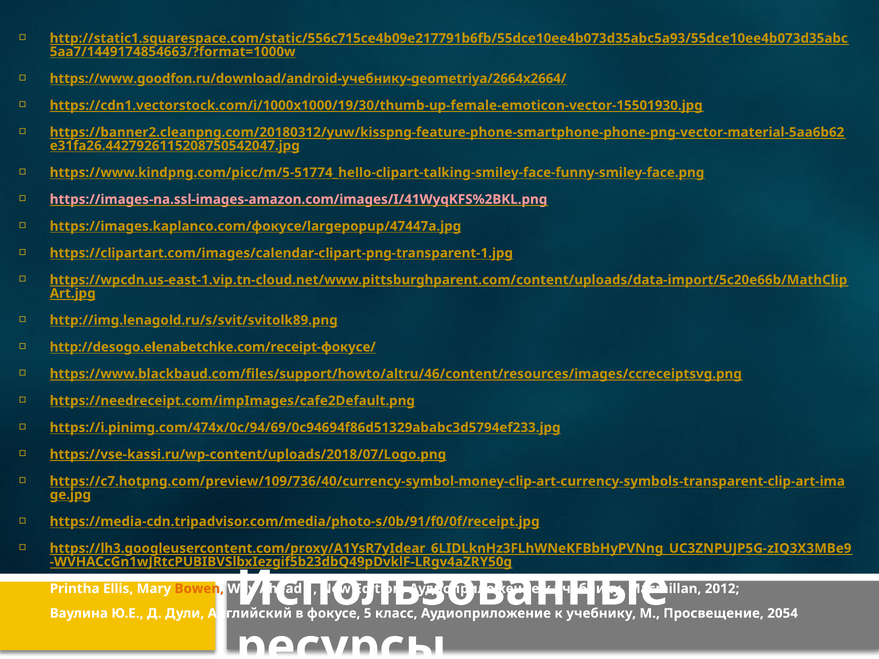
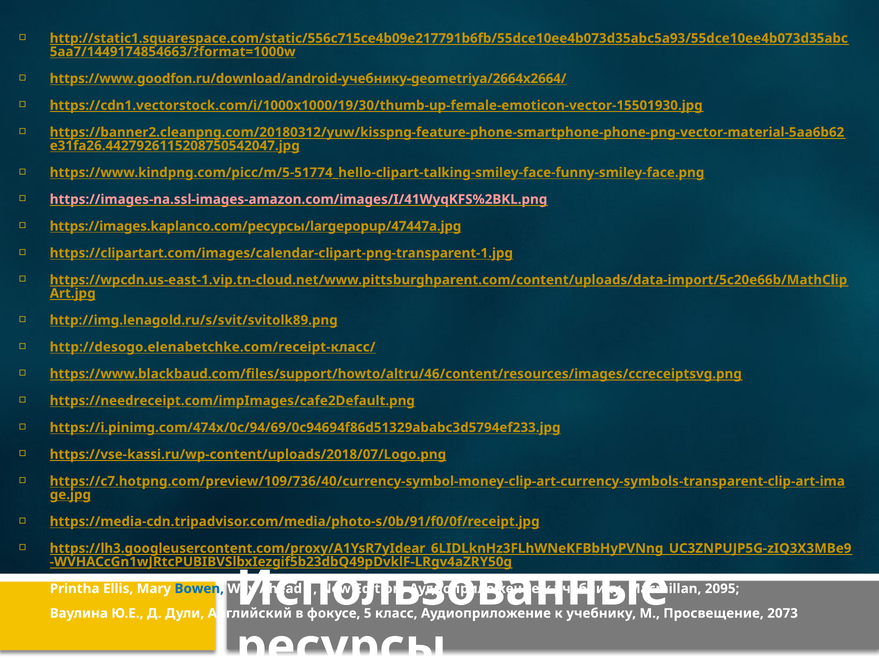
https://images.kaplanco.com/фокусе/largepopup/47447a.jpg: https://images.kaplanco.com/фокусе/largepopup/47447a.jpg -> https://images.kaplanco.com/ресурсы/largepopup/47447a.jpg
http://desogo.elenabetchke.com/receipt-фокусе/: http://desogo.elenabetchke.com/receipt-фокусе/ -> http://desogo.elenabetchke.com/receipt-класс/
Bowen colour: orange -> blue
2012: 2012 -> 2095
2054: 2054 -> 2073
